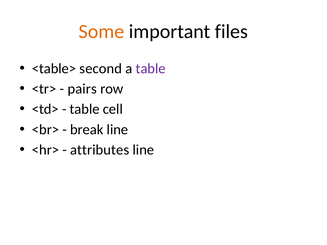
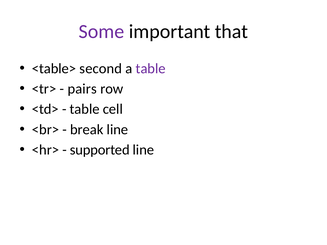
Some colour: orange -> purple
files: files -> that
attributes: attributes -> supported
